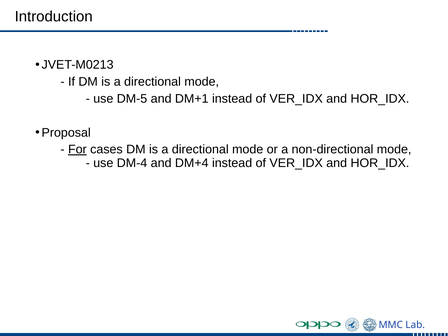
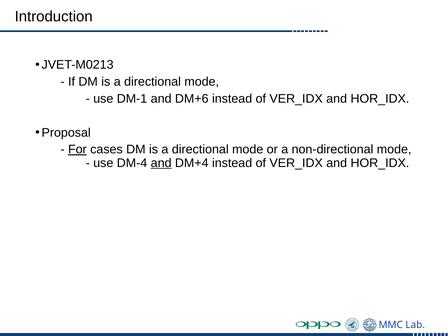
DM-5: DM-5 -> DM-1
DM+1: DM+1 -> DM+6
and at (161, 163) underline: none -> present
